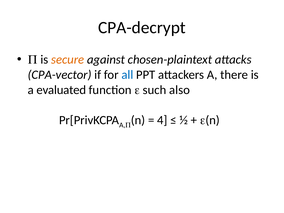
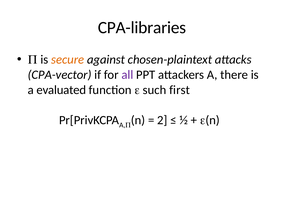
CPA-decrypt: CPA-decrypt -> CPA-libraries
all colour: blue -> purple
also: also -> first
4: 4 -> 2
